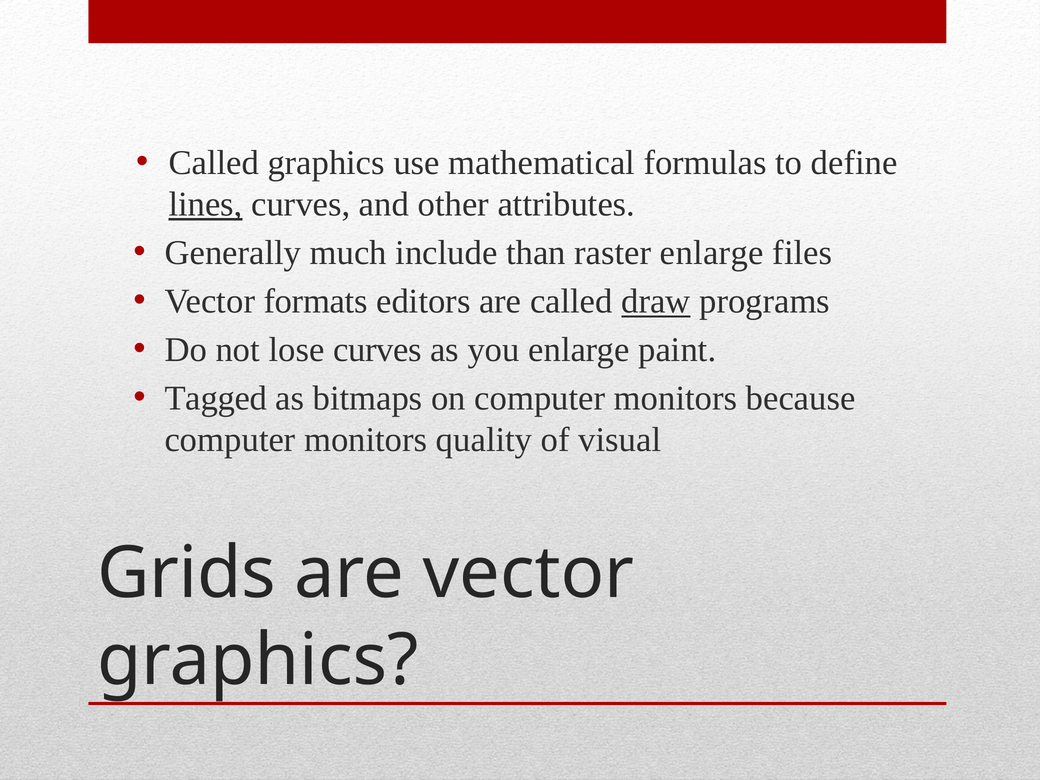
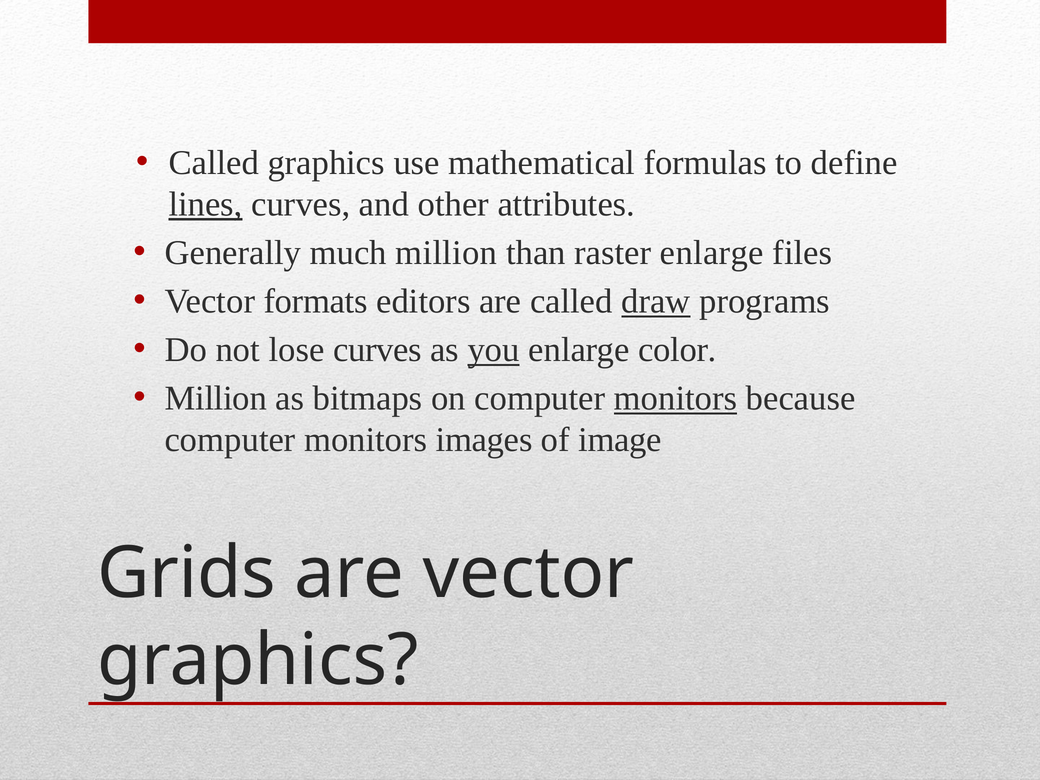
much include: include -> million
you underline: none -> present
paint: paint -> color
Tagged at (216, 398): Tagged -> Million
monitors at (676, 398) underline: none -> present
quality: quality -> images
visual: visual -> image
